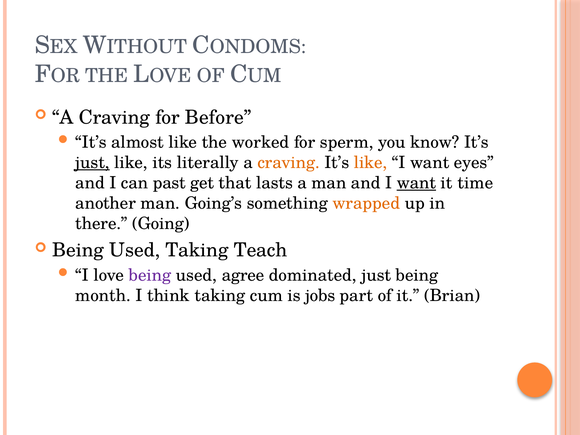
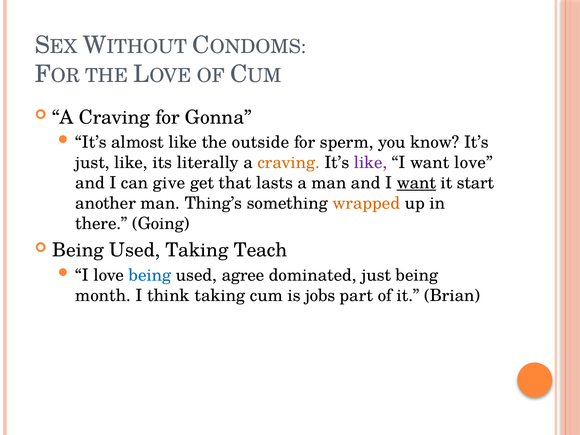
Before: Before -> Gonna
worked: worked -> outside
just at (92, 163) underline: present -> none
like at (371, 163) colour: orange -> purple
want eyes: eyes -> love
past: past -> give
time: time -> start
Going’s: Going’s -> Thing’s
being at (150, 275) colour: purple -> blue
